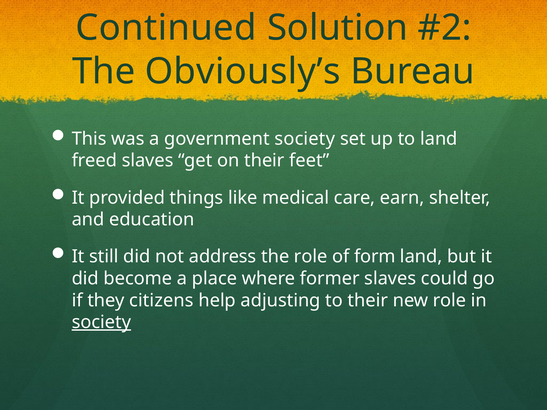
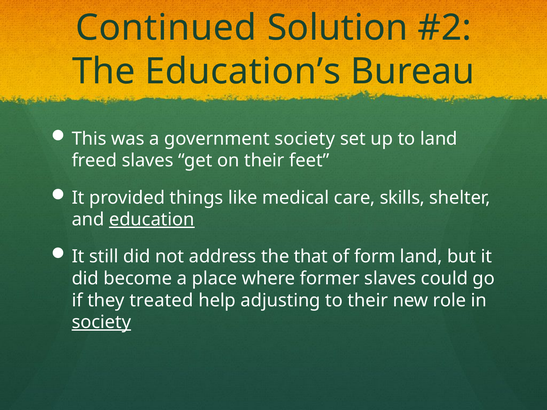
Obviously’s: Obviously’s -> Education’s
earn: earn -> skills
education underline: none -> present
the role: role -> that
citizens: citizens -> treated
